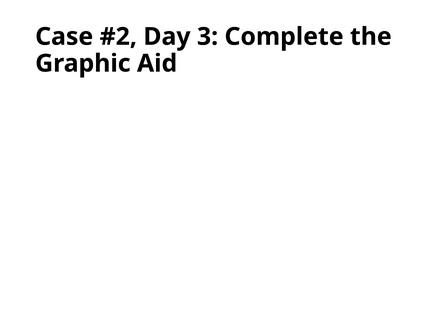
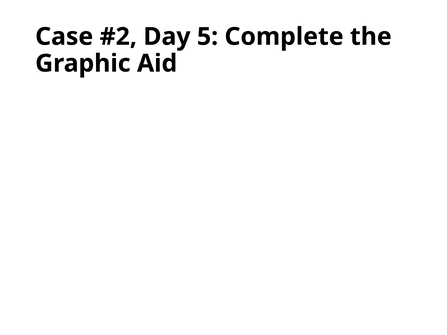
3: 3 -> 5
